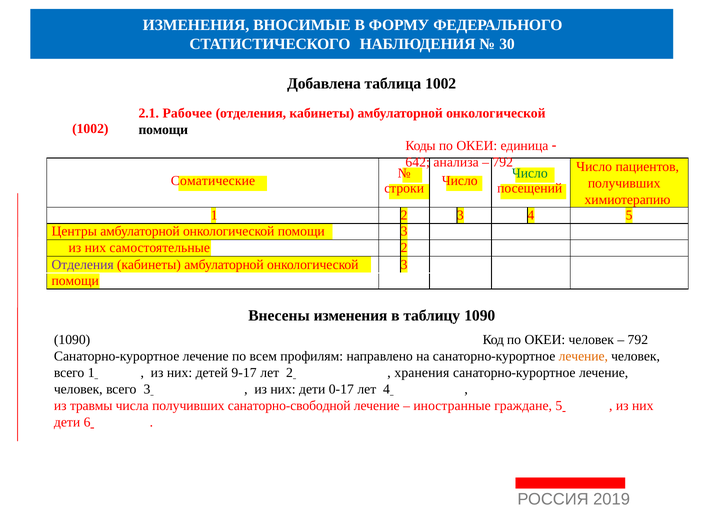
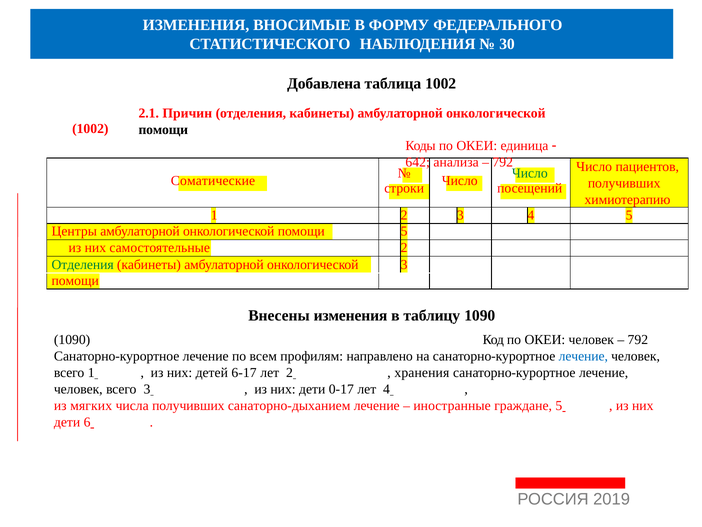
Рабочее: Рабочее -> Причин
помощи 3: 3 -> 5
Отделения at (83, 264) colour: purple -> green
лечение at (583, 356) colour: orange -> blue
9-17: 9-17 -> 6-17
травмы: травмы -> мягких
санаторно-свободной: санаторно-свободной -> санаторно-дыханием
